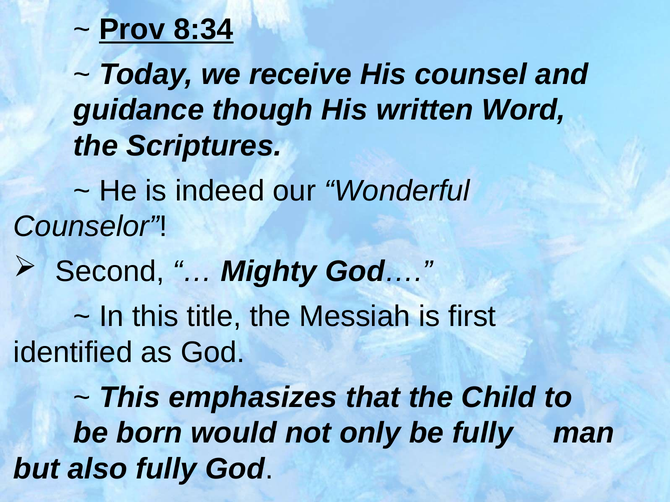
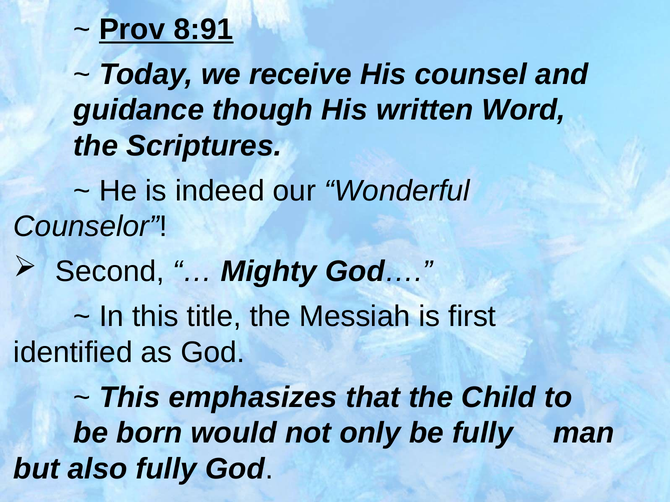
8:34: 8:34 -> 8:91
